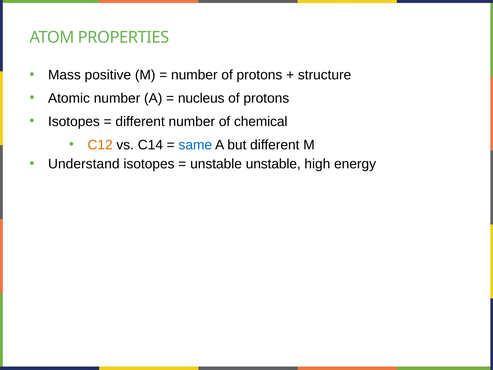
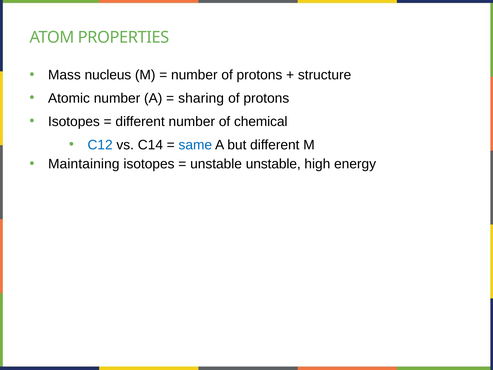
positive: positive -> nucleus
nucleus: nucleus -> sharing
C12 colour: orange -> blue
Understand: Understand -> Maintaining
